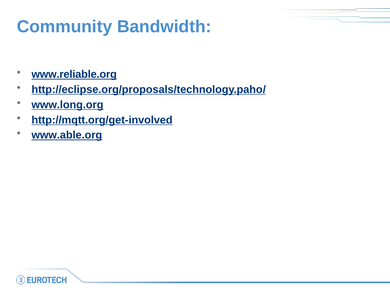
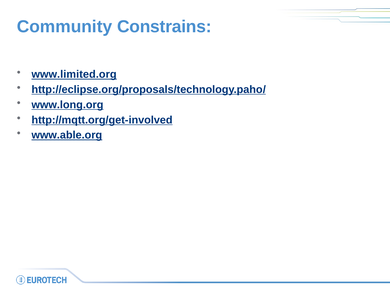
Bandwidth: Bandwidth -> Constrains
www.reliable.org: www.reliable.org -> www.limited.org
